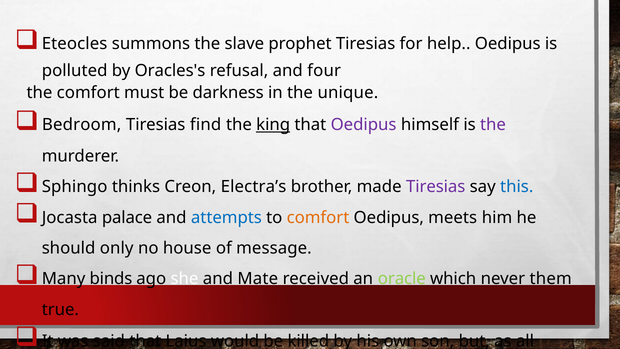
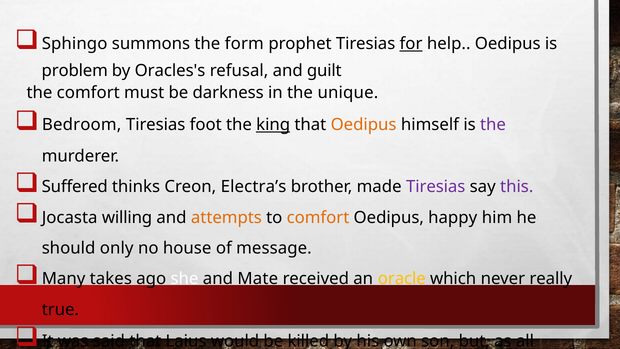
Eteocles: Eteocles -> Sphingo
slave: slave -> form
for underline: none -> present
polluted: polluted -> problem
four: four -> guilt
find: find -> foot
Oedipus at (364, 125) colour: purple -> orange
Sphingo: Sphingo -> Suffered
this colour: blue -> purple
palace: palace -> willing
attempts colour: blue -> orange
meets: meets -> happy
binds: binds -> takes
oracle colour: light green -> yellow
them: them -> really
